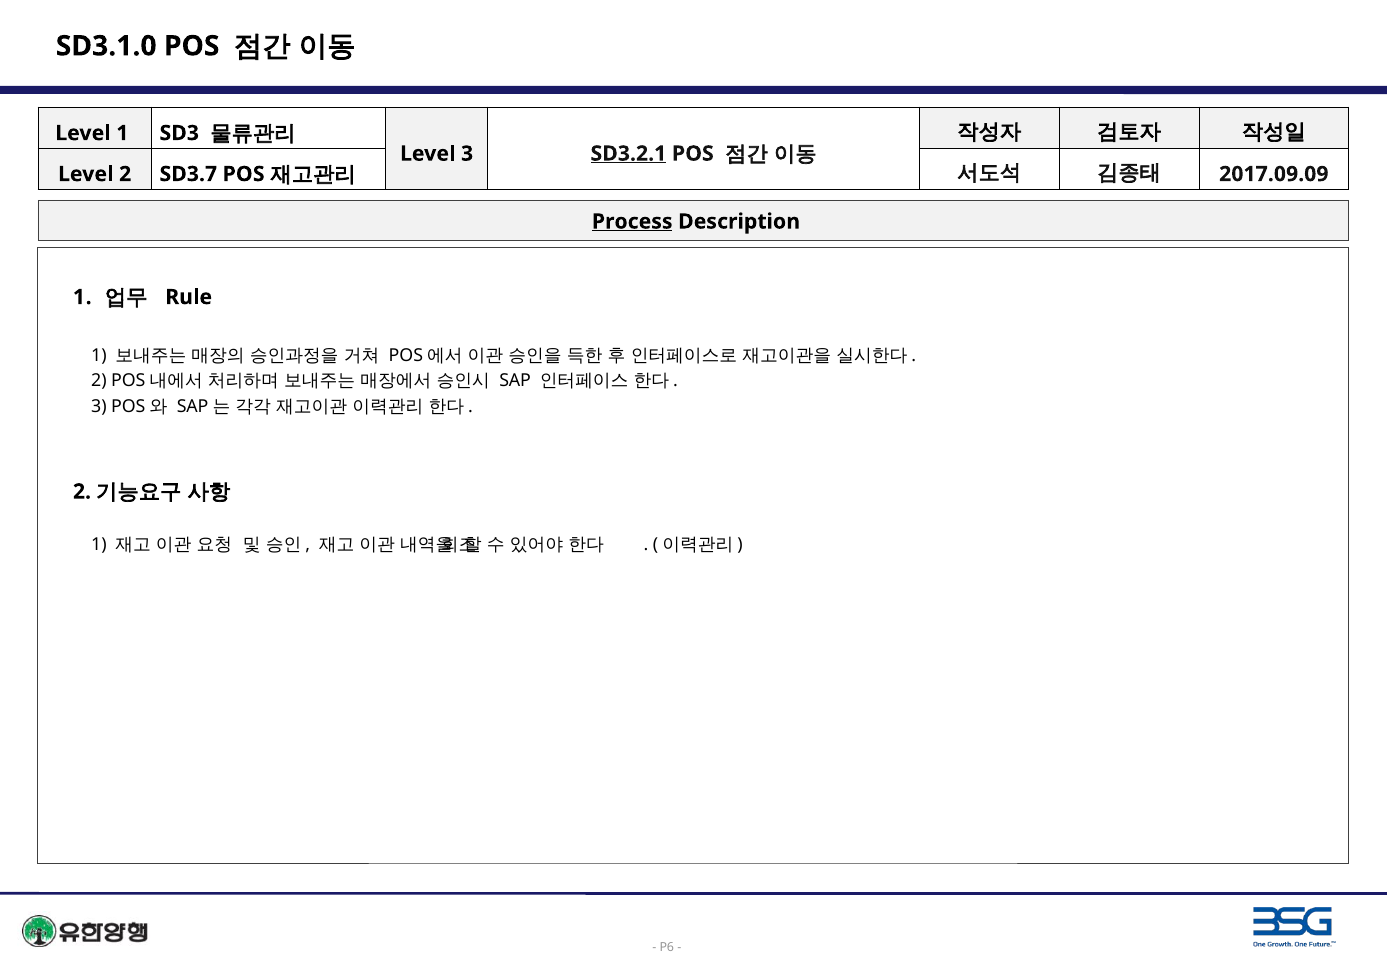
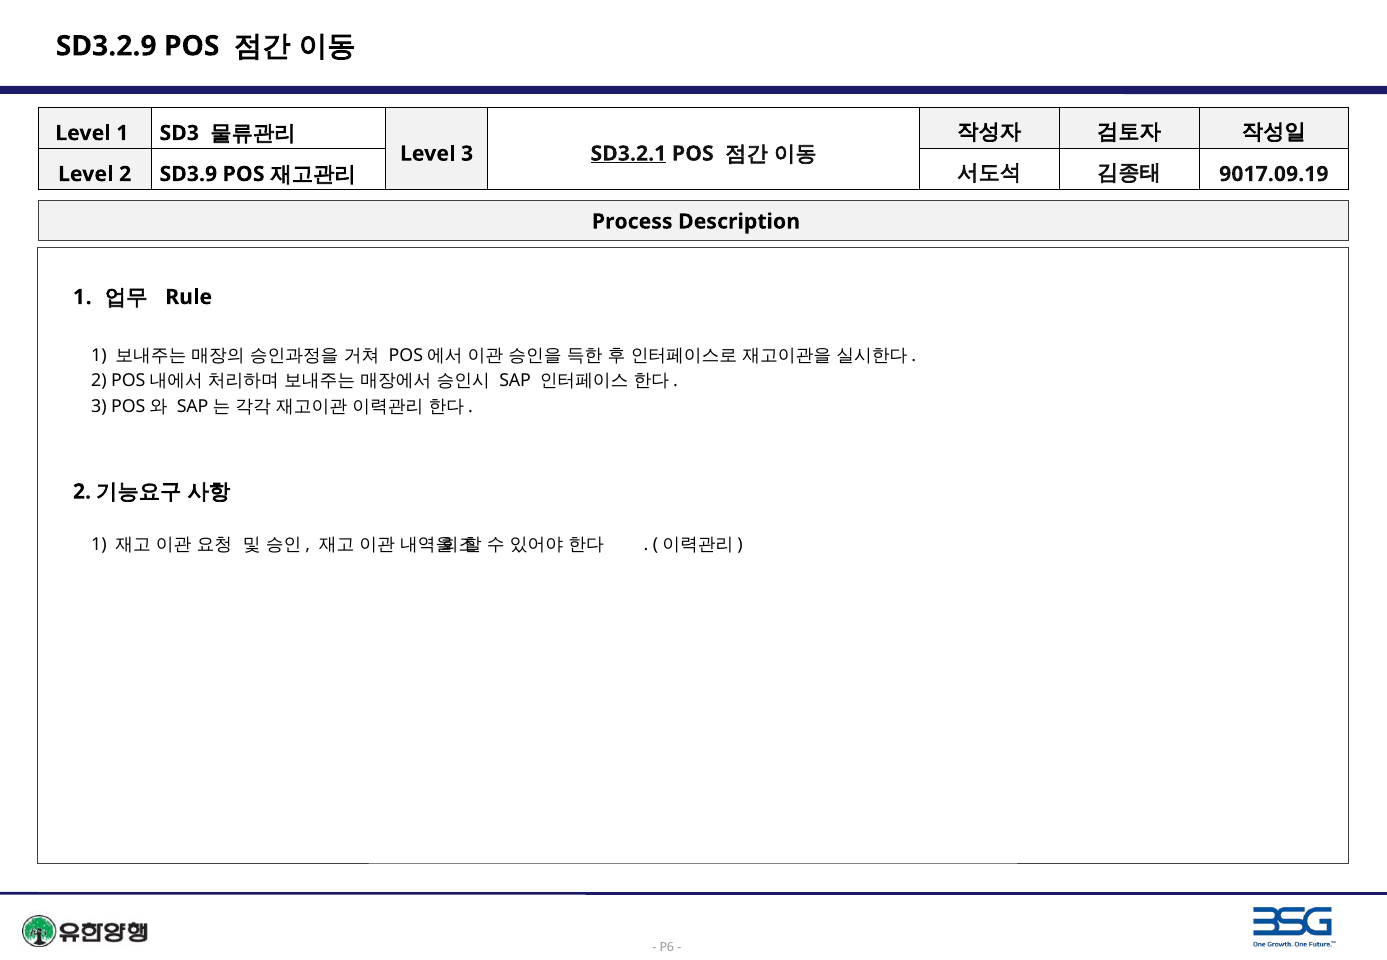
SD3.1.0: SD3.1.0 -> SD3.2.9
SD3.7: SD3.7 -> SD3.9
2017.09.09: 2017.09.09 -> 9017.09.19
Process underline: present -> none
